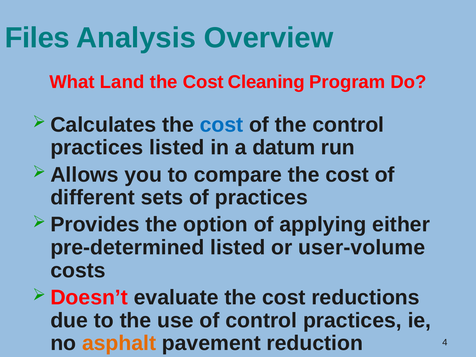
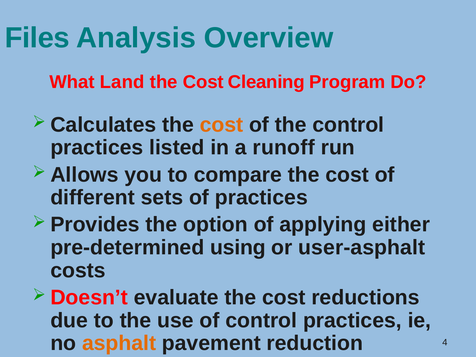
cost at (221, 125) colour: blue -> orange
datum: datum -> runoff
pre-determined listed: listed -> using
user-volume: user-volume -> user-asphalt
